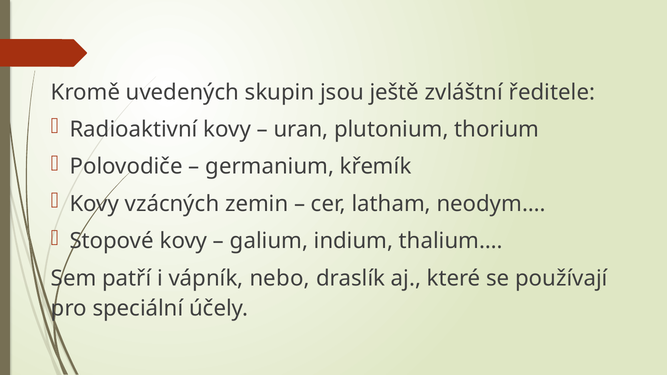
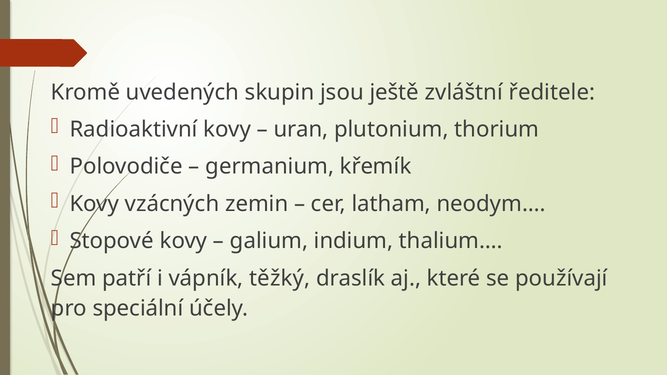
nebo: nebo -> těžký
